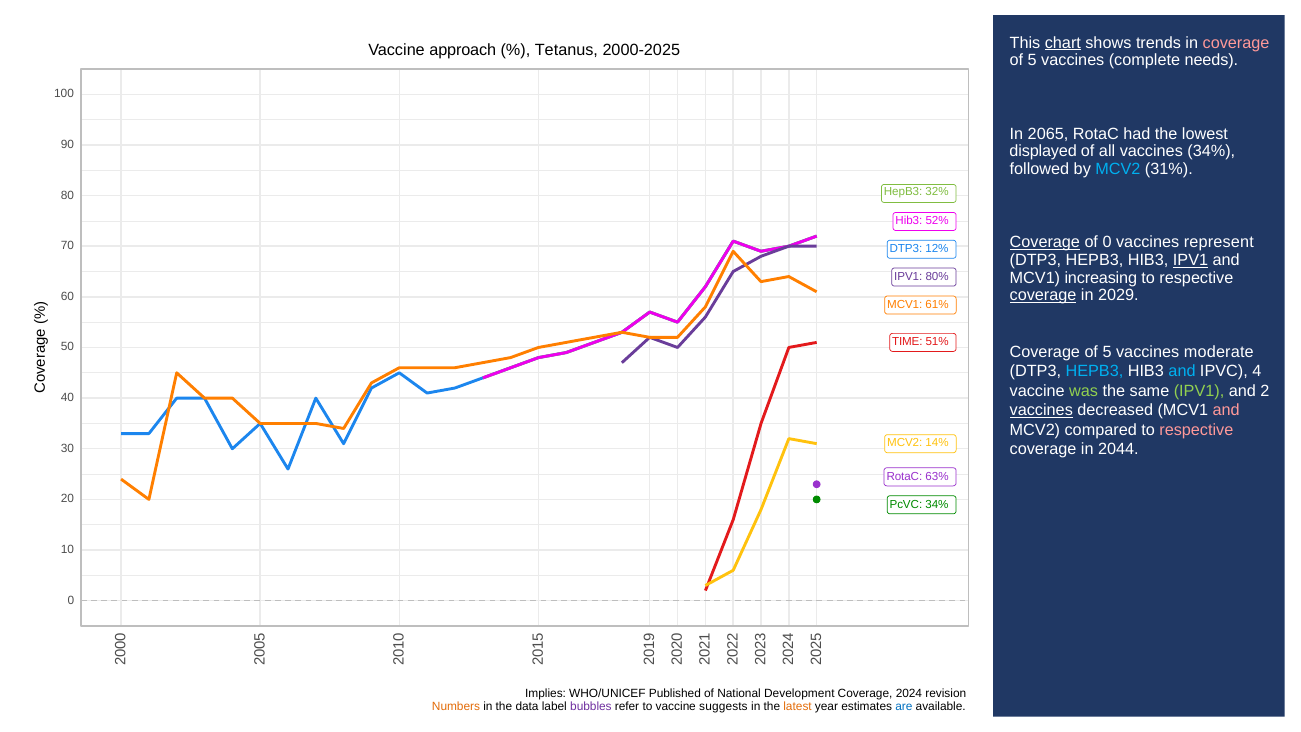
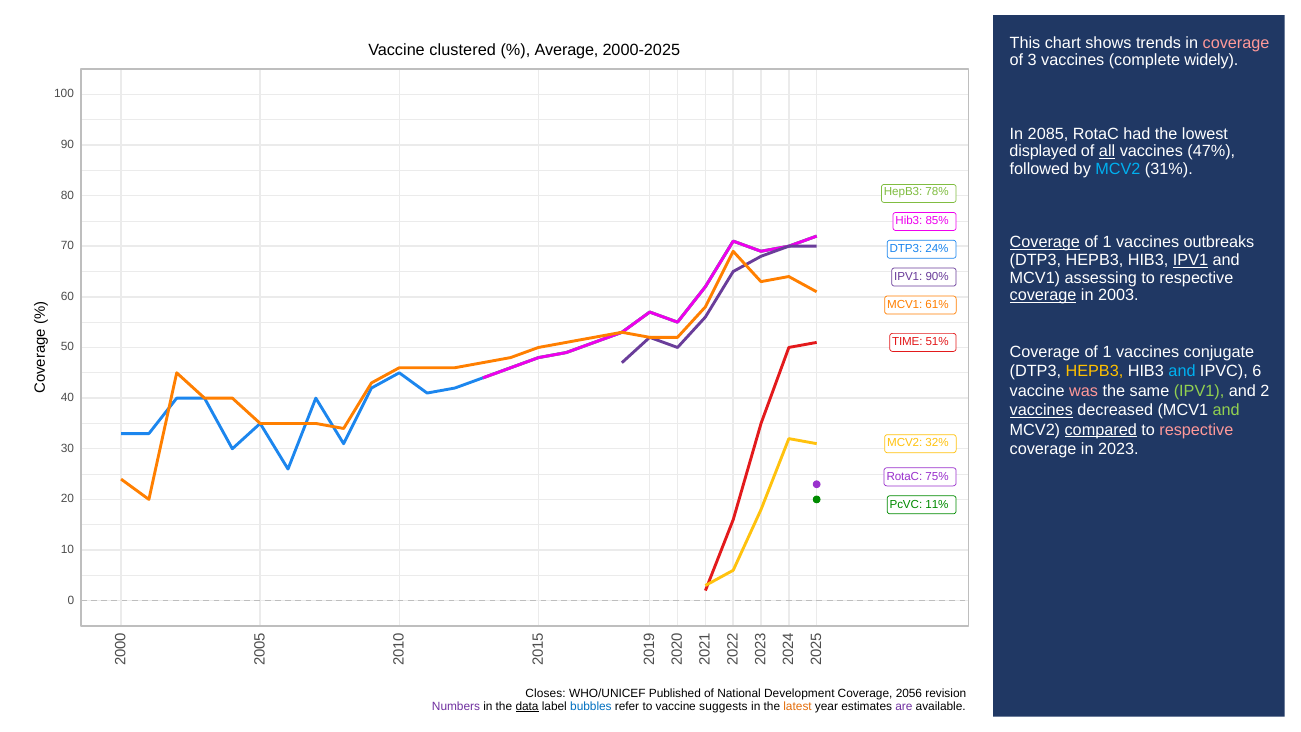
chart underline: present -> none
approach: approach -> clustered
Tetanus: Tetanus -> Average
5 at (1032, 60): 5 -> 3
needs: needs -> widely
2065: 2065 -> 2085
all underline: none -> present
vaccines 34%: 34% -> 47%
32%: 32% -> 78%
52%: 52% -> 85%
0 at (1107, 242): 0 -> 1
represent: represent -> outbreaks
12%: 12% -> 24%
increasing: increasing -> assessing
80%: 80% -> 90%
2029: 2029 -> 2003
5 at (1107, 352): 5 -> 1
moderate: moderate -> conjugate
HEPB3 at (1094, 371) colour: light blue -> yellow
IPVC 4: 4 -> 6
was colour: light green -> pink
and at (1226, 410) colour: pink -> light green
compared underline: none -> present
14%: 14% -> 32%
2044: 2044 -> 2023
63%: 63% -> 75%
PcVC 34%: 34% -> 11%
Implies: Implies -> Closes
2024: 2024 -> 2056
Numbers colour: orange -> purple
data underline: none -> present
bubbles colour: purple -> blue
are colour: blue -> purple
